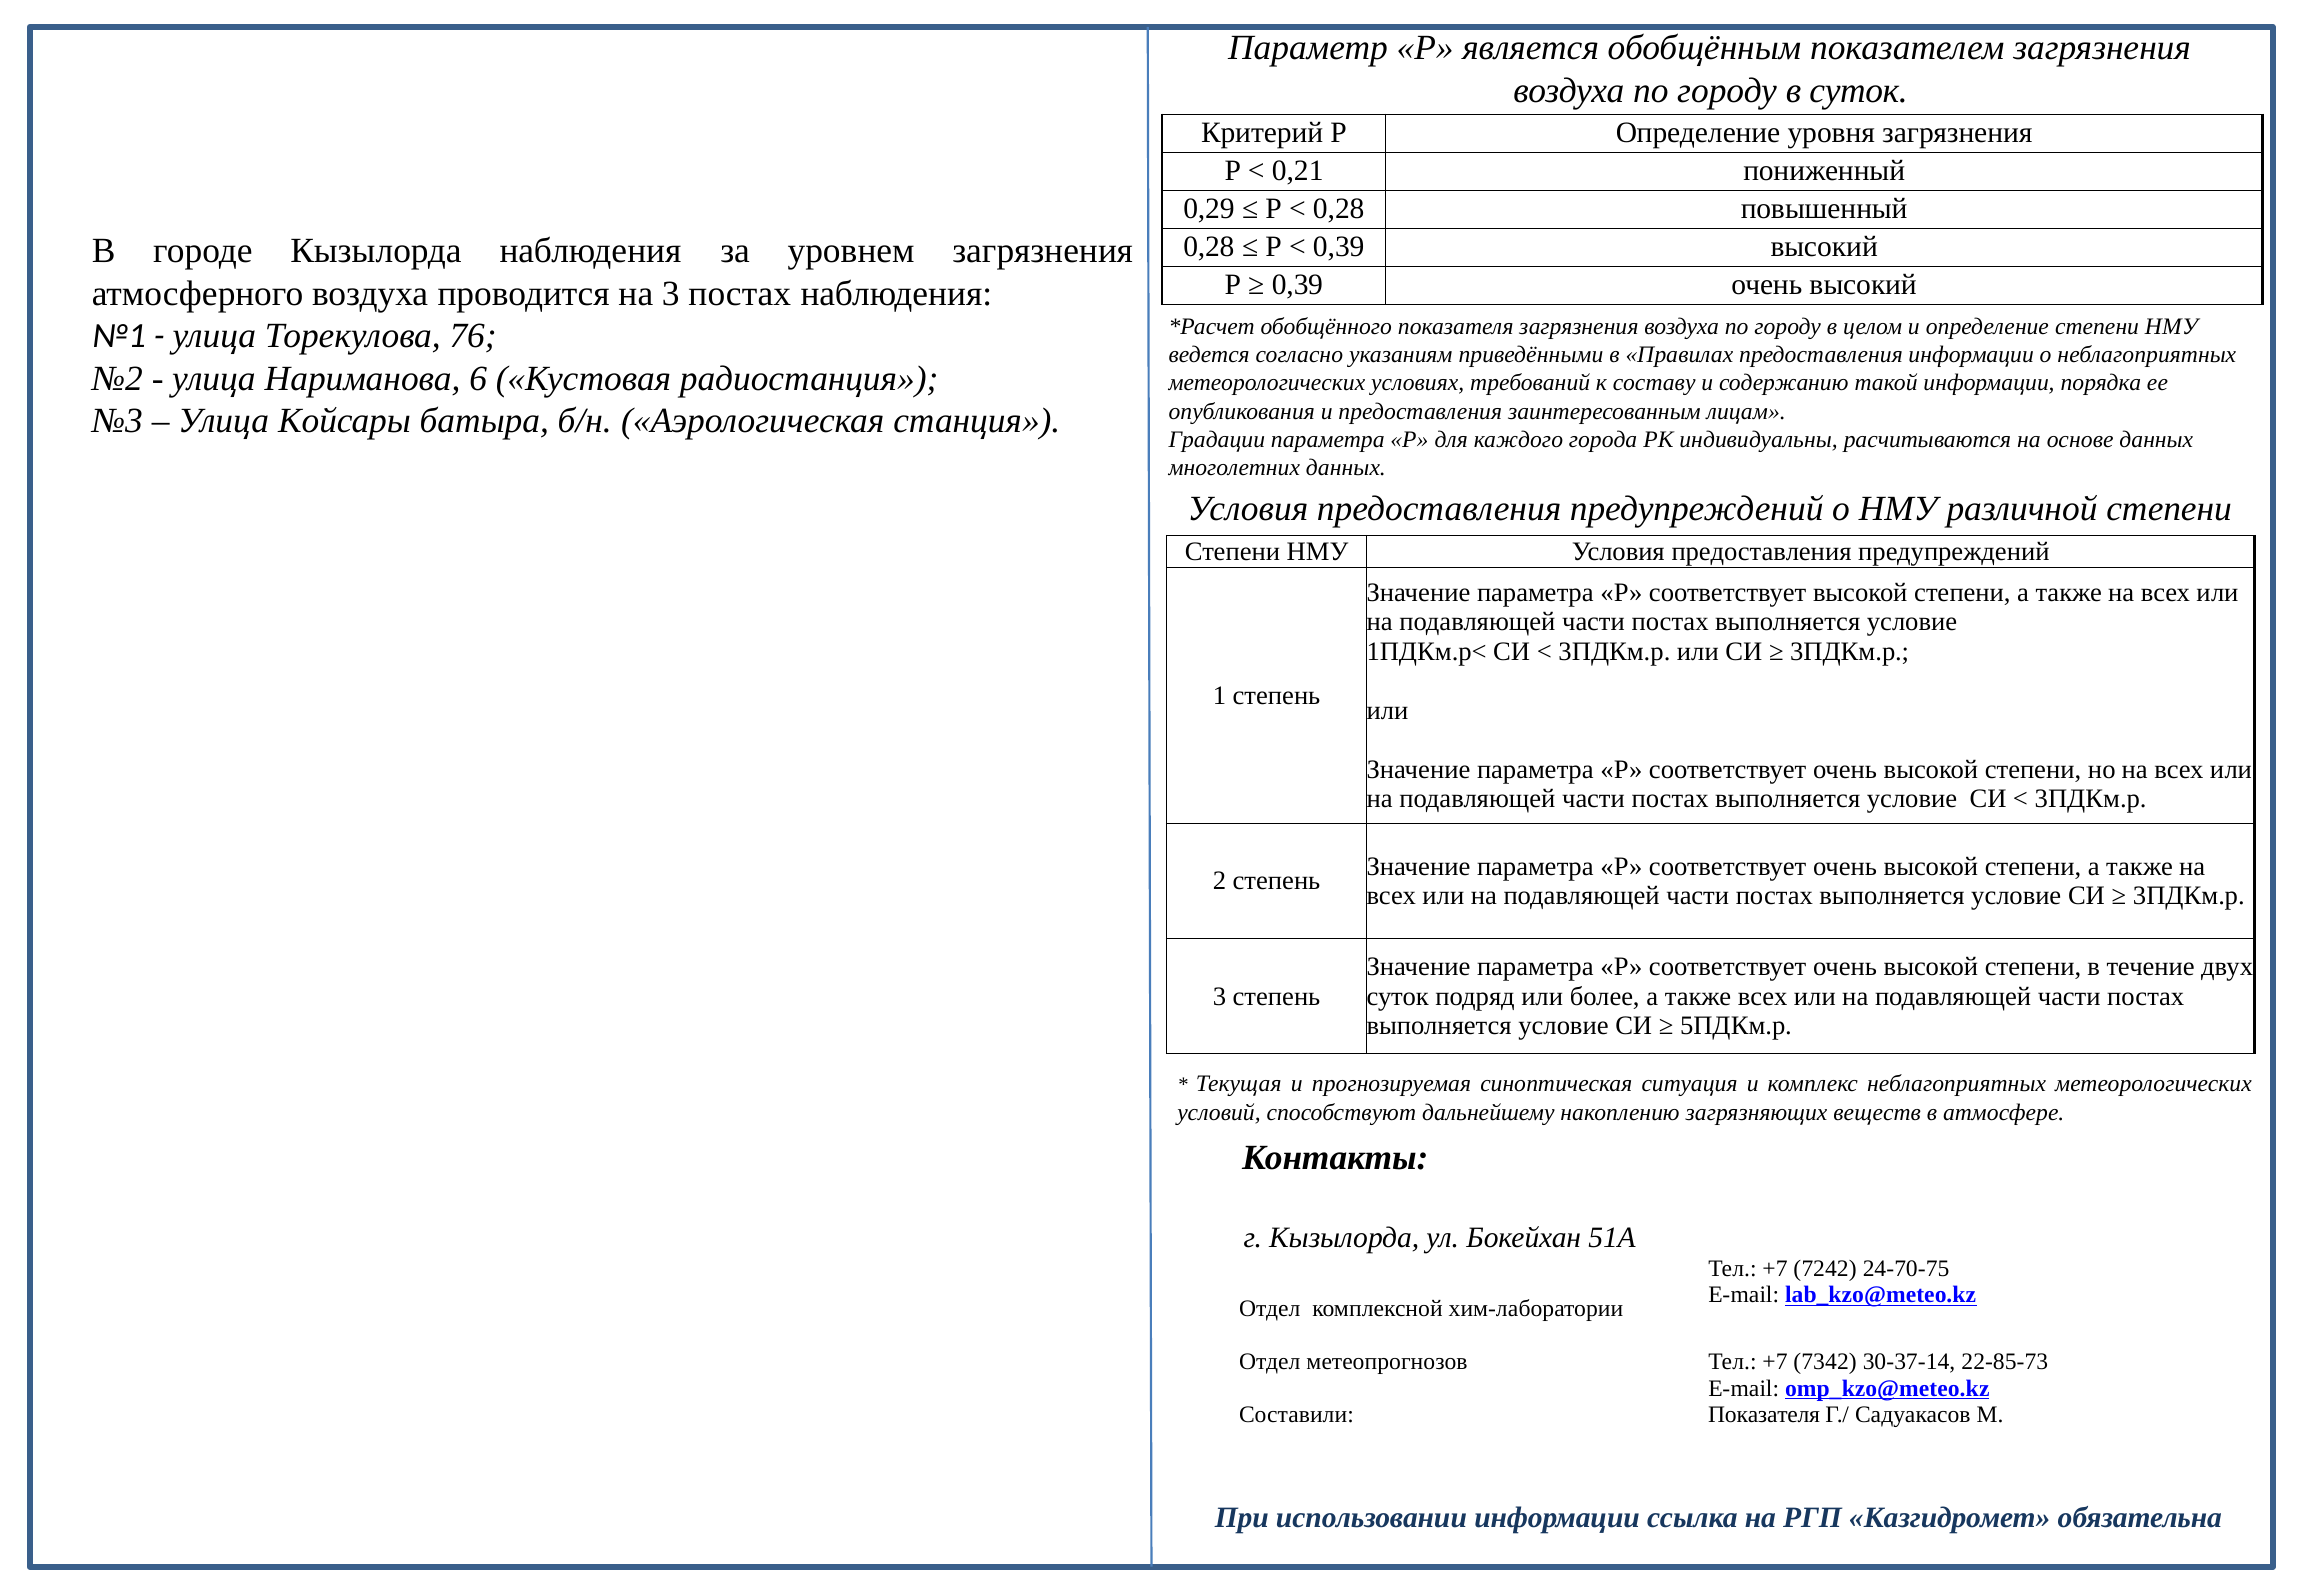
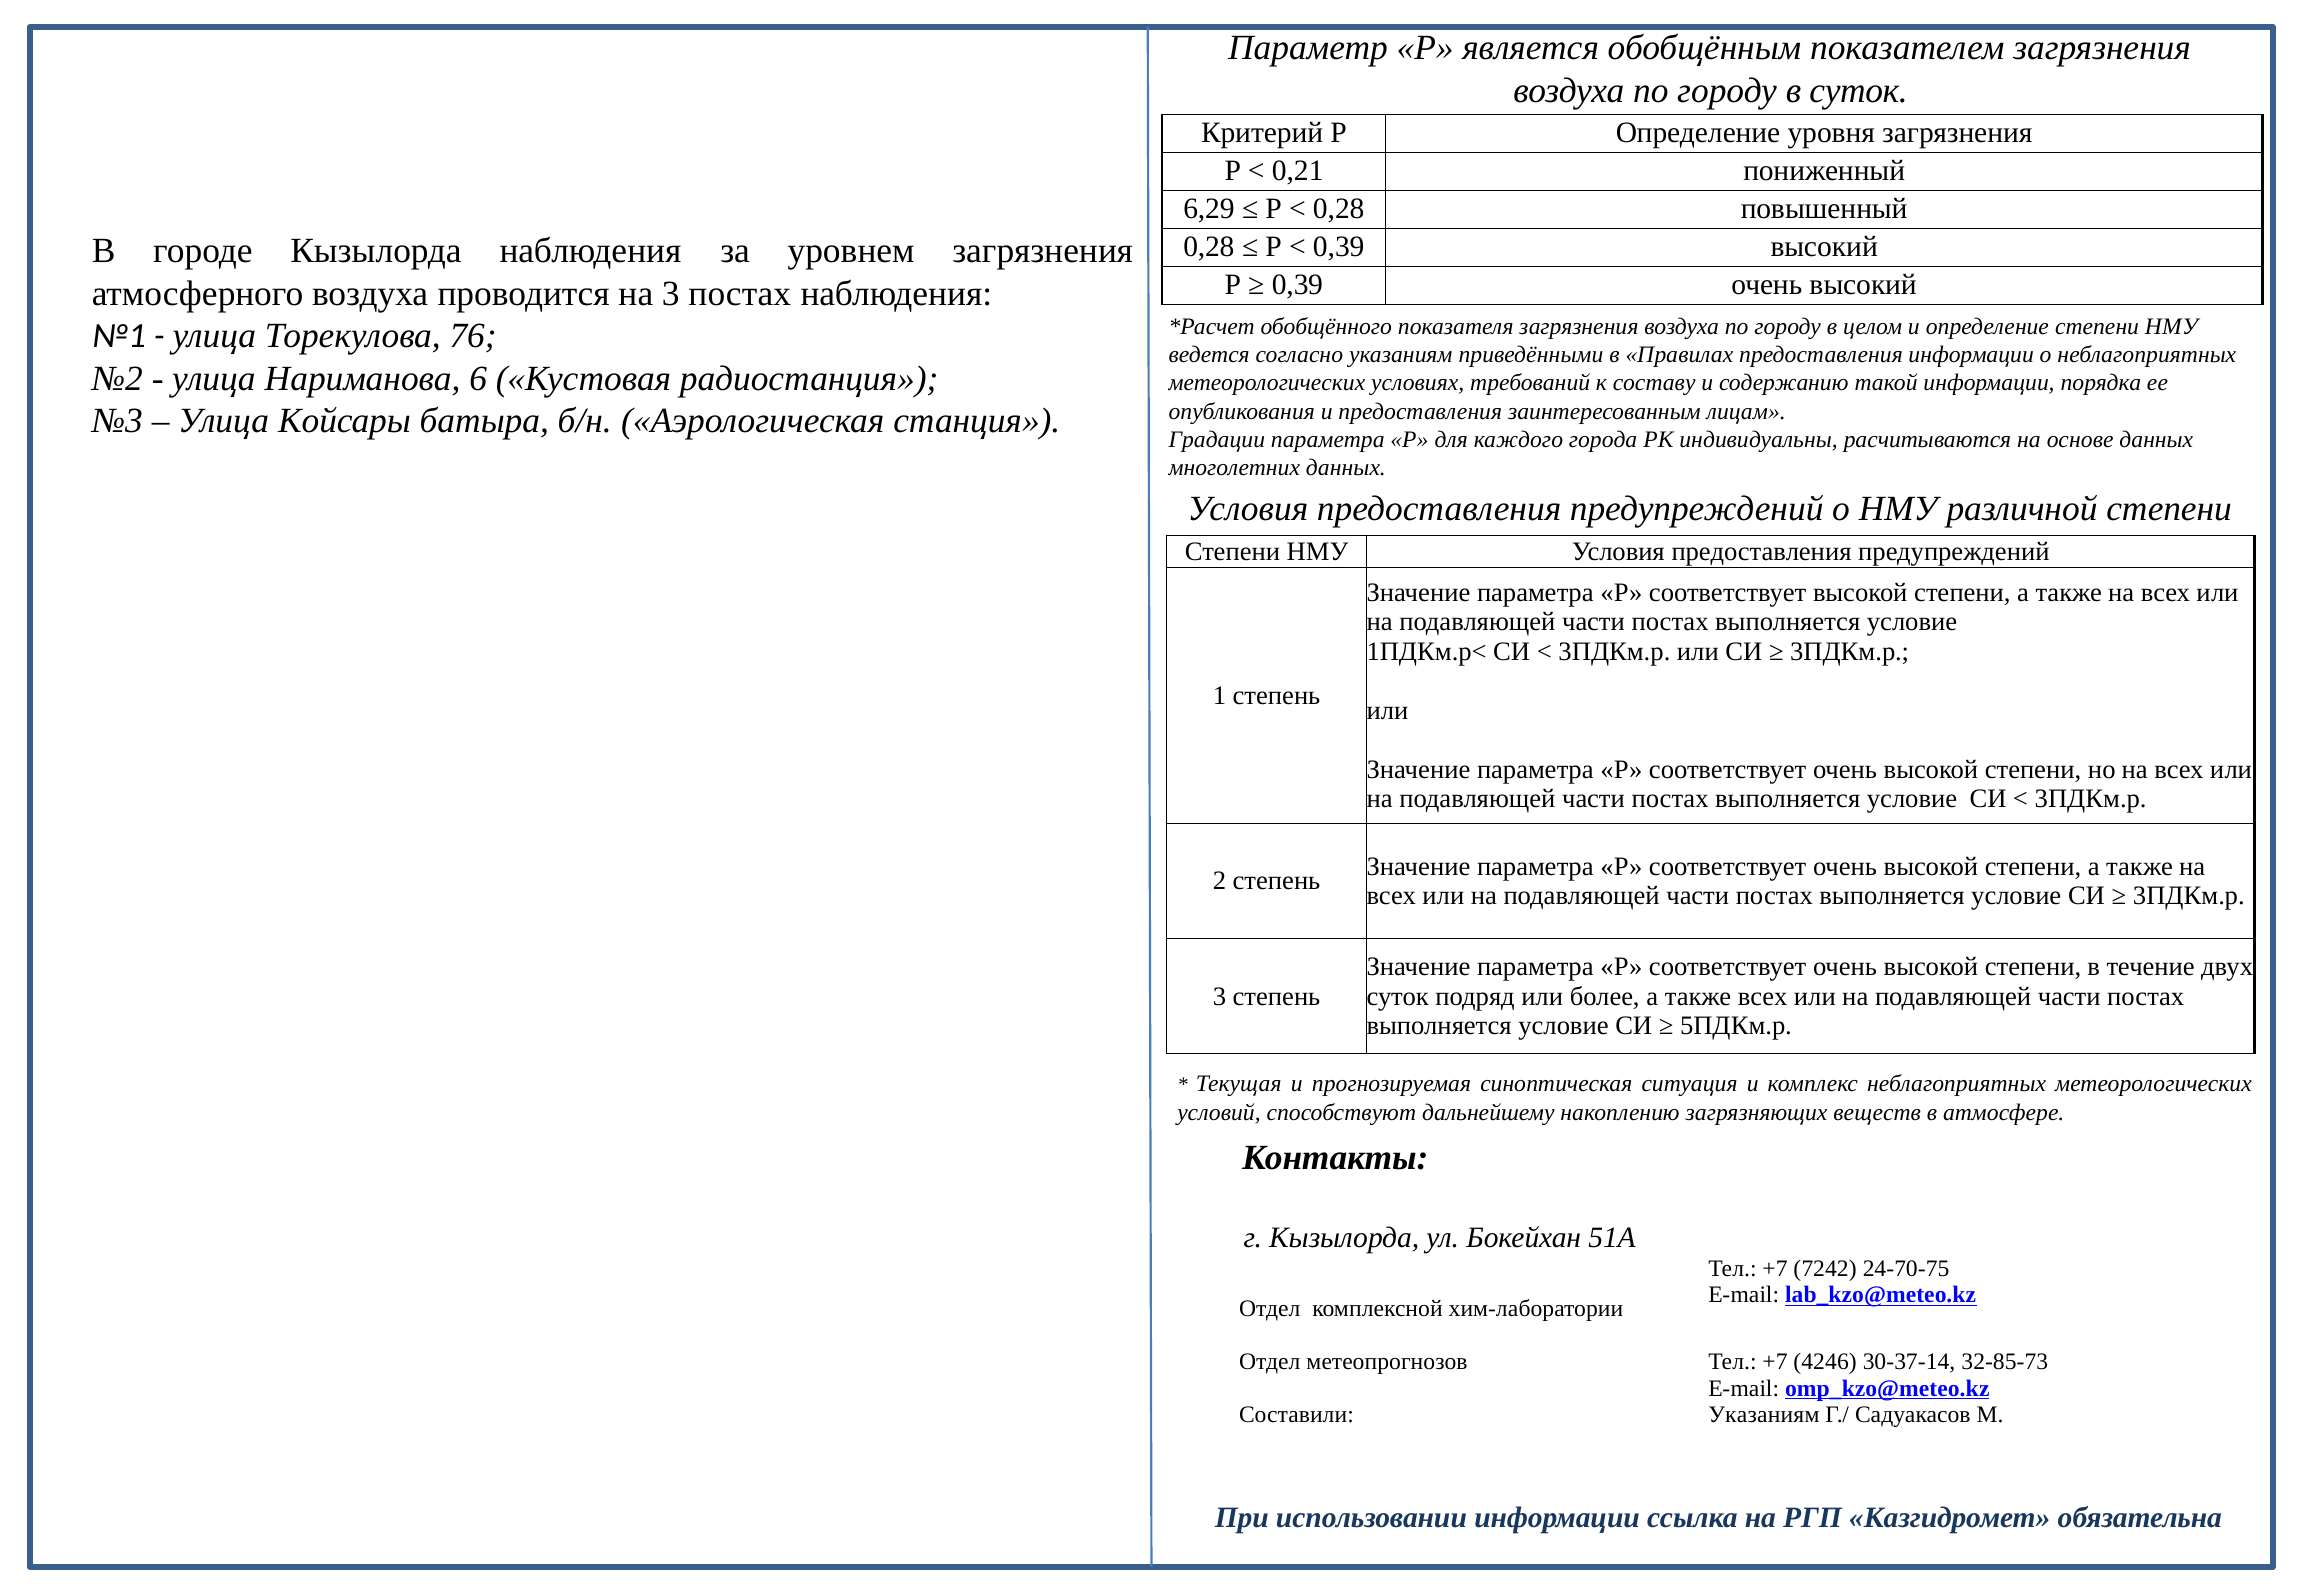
0,29: 0,29 -> 6,29
7342: 7342 -> 4246
22-85-73: 22-85-73 -> 32-85-73
Показателя at (1764, 1415): Показателя -> Указаниям
